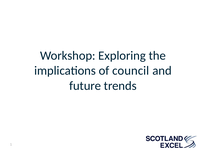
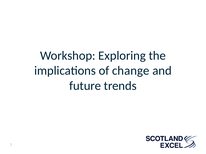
council: council -> change
